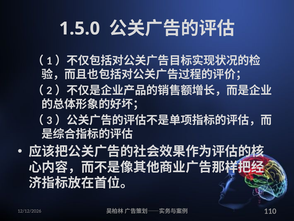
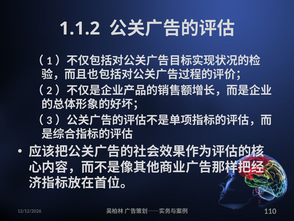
1.5.0: 1.5.0 -> 1.1.2
